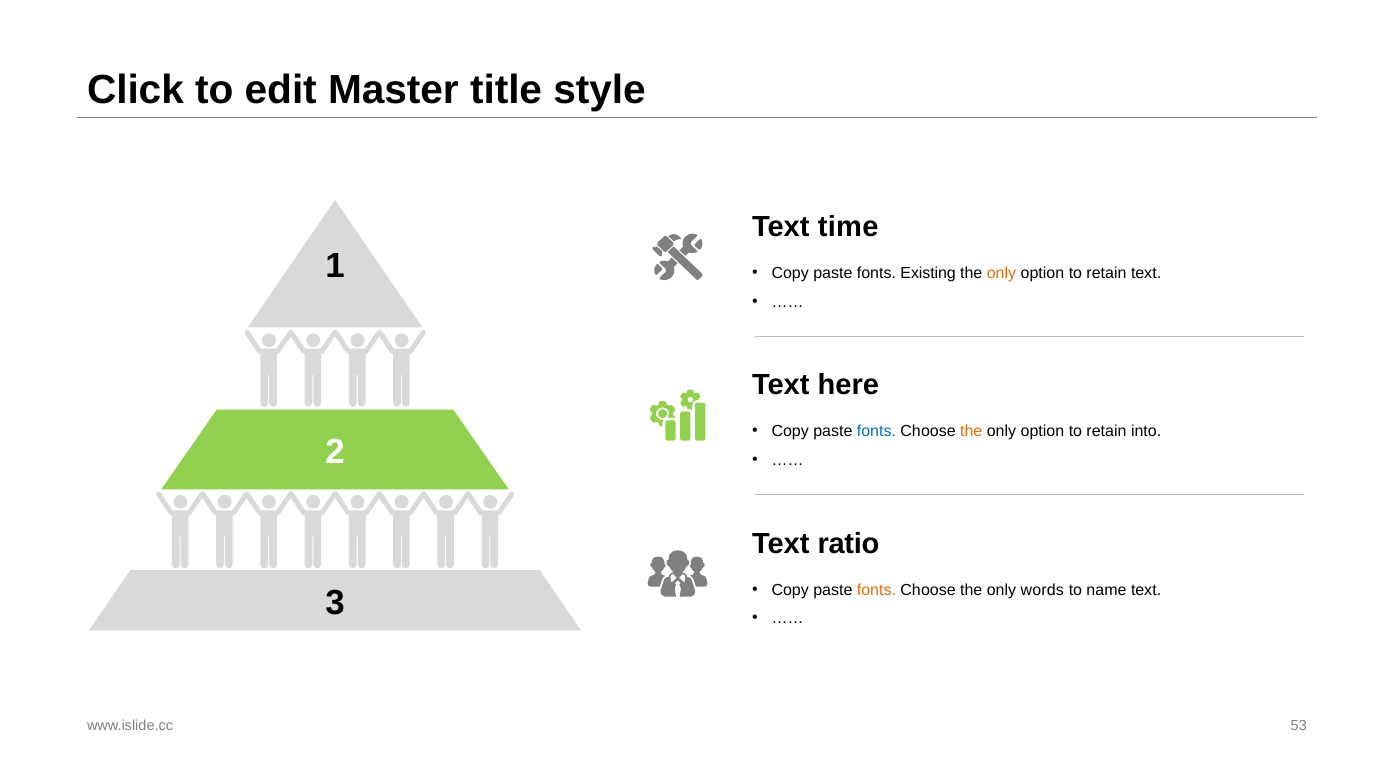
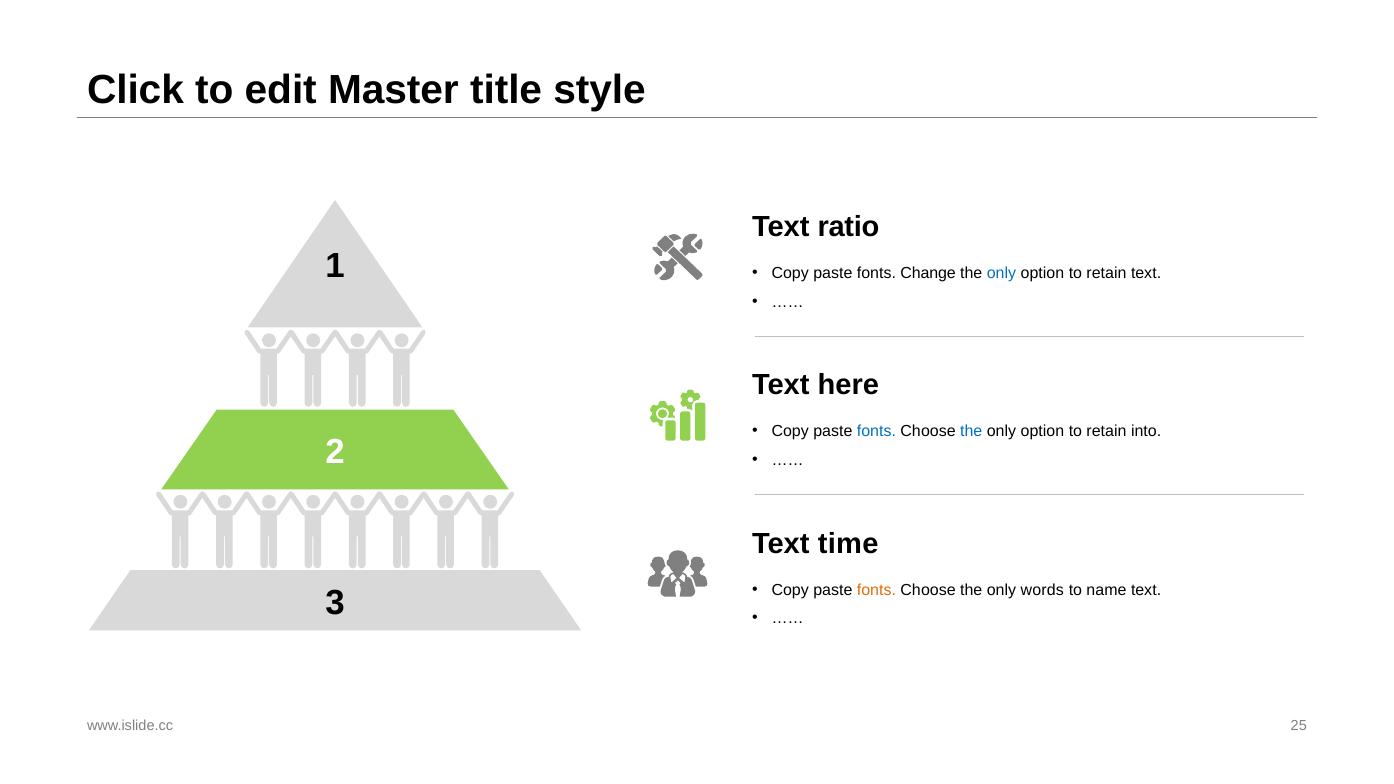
time: time -> ratio
Existing: Existing -> Change
only at (1001, 273) colour: orange -> blue
the at (971, 432) colour: orange -> blue
ratio: ratio -> time
53: 53 -> 25
